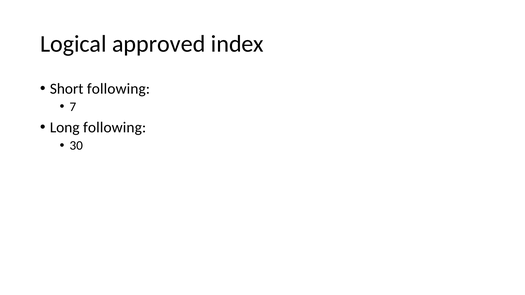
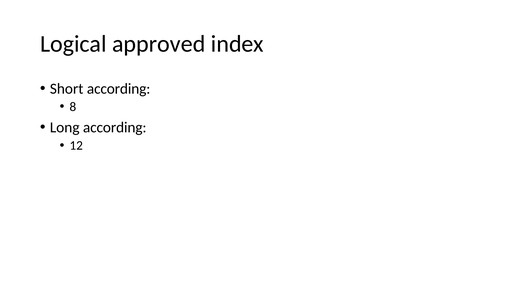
Short following: following -> according
7: 7 -> 8
Long following: following -> according
30: 30 -> 12
